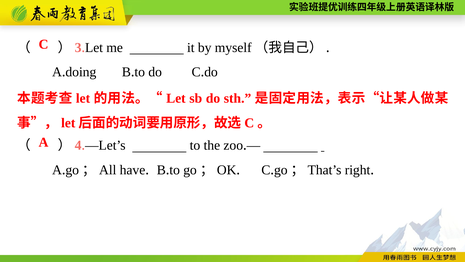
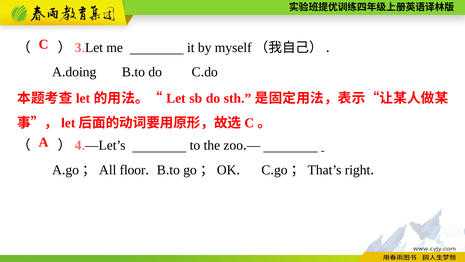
have: have -> floor
